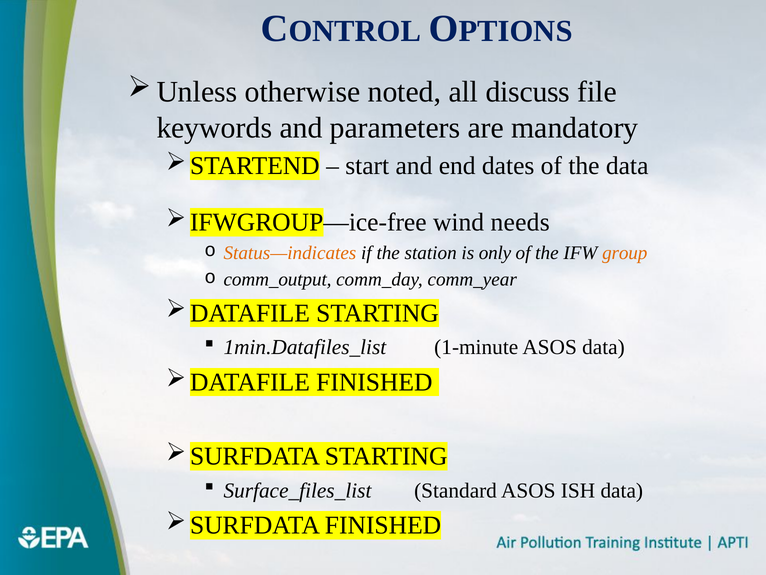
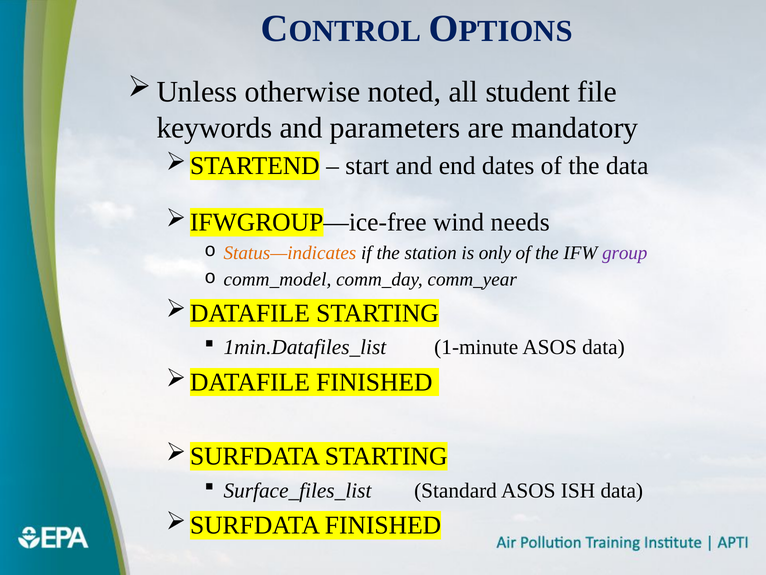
discuss: discuss -> student
group colour: orange -> purple
comm_output: comm_output -> comm_model
